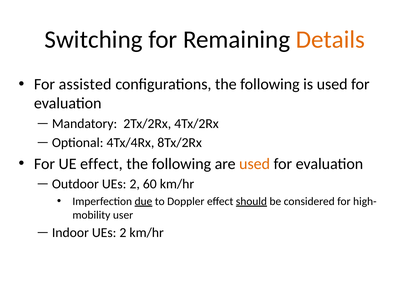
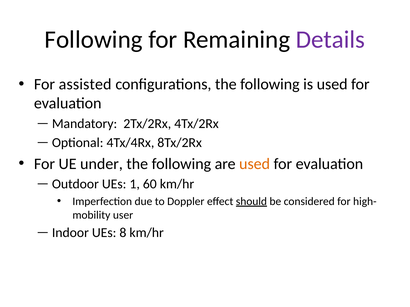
Switching at (94, 40): Switching -> Following
Details colour: orange -> purple
UE effect: effect -> under
2 at (135, 184): 2 -> 1
due underline: present -> none
2 at (123, 233): 2 -> 8
